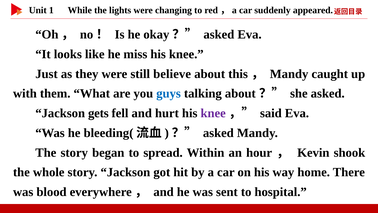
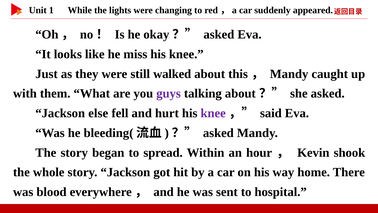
believe: believe -> walked
guys colour: blue -> purple
gets: gets -> else
